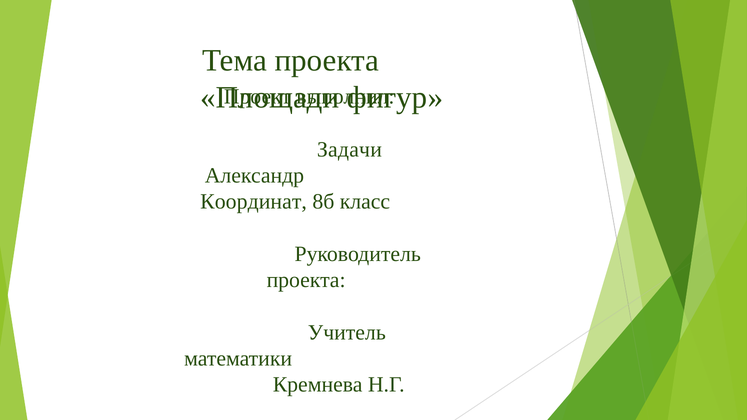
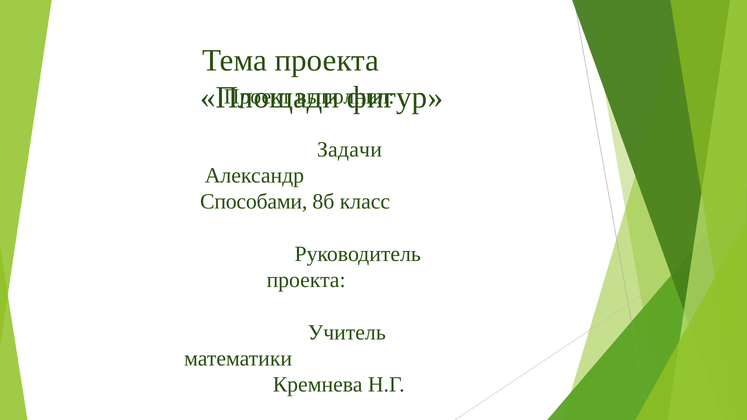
Координат: Координат -> Способами
